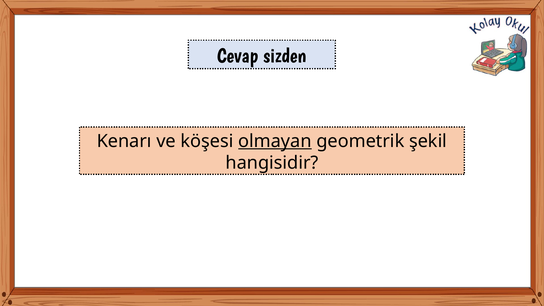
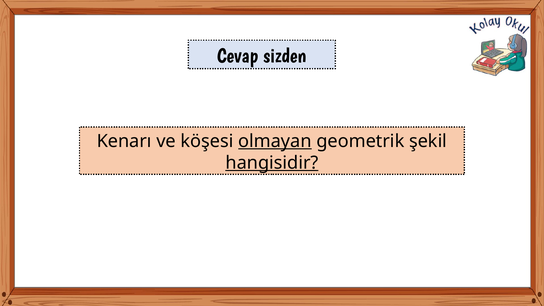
hangisidir underline: none -> present
